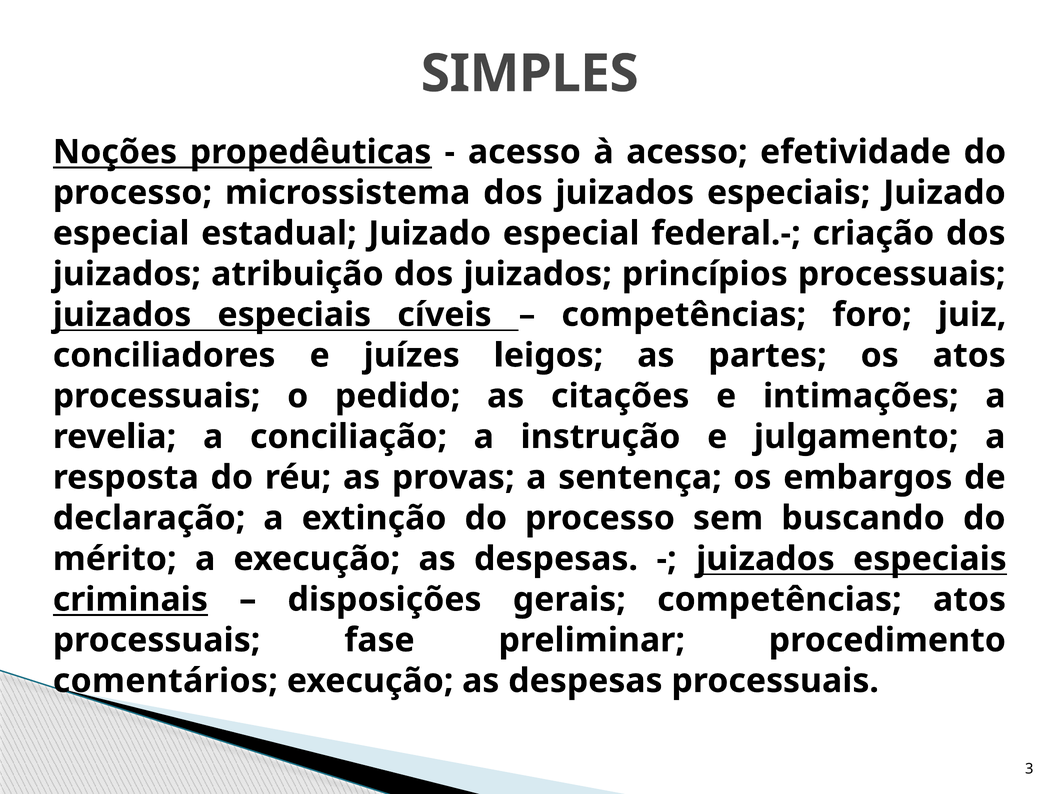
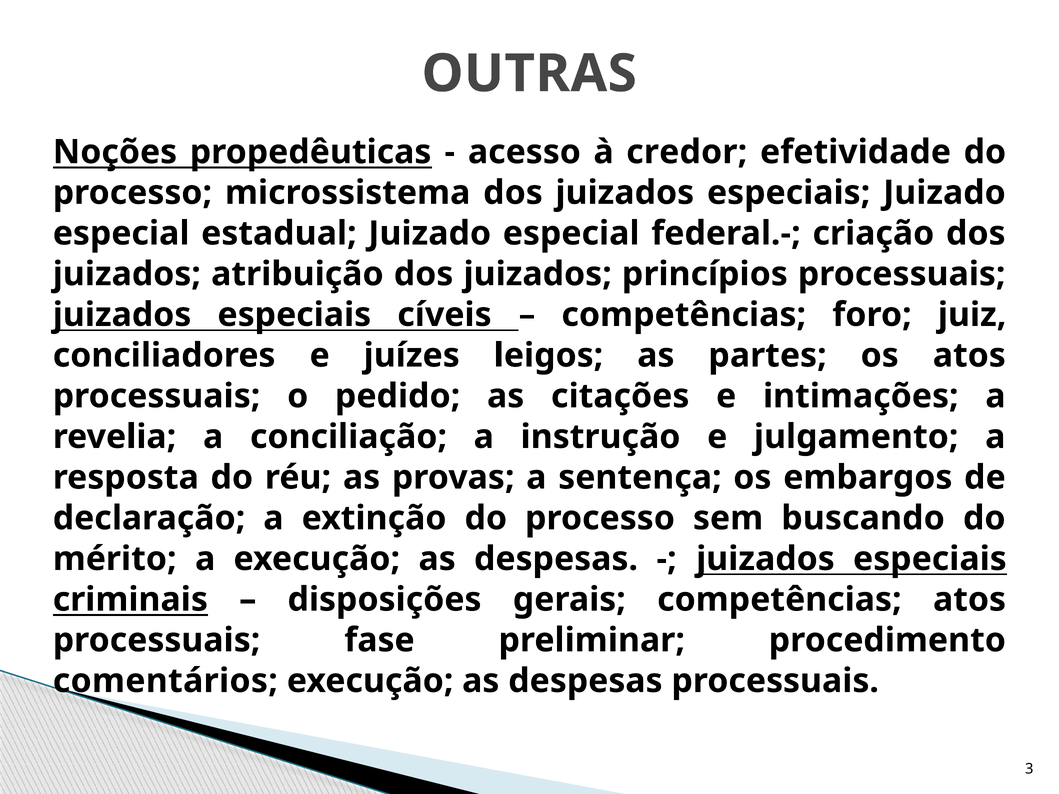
SIMPLES: SIMPLES -> OUTRAS
à acesso: acesso -> credor
